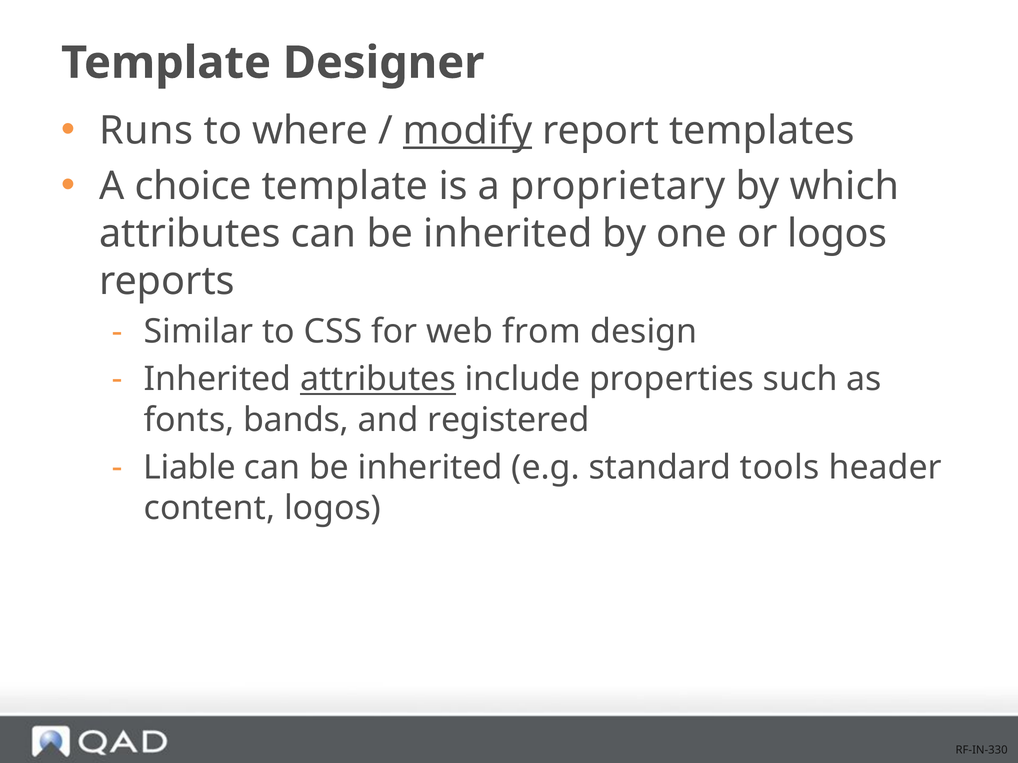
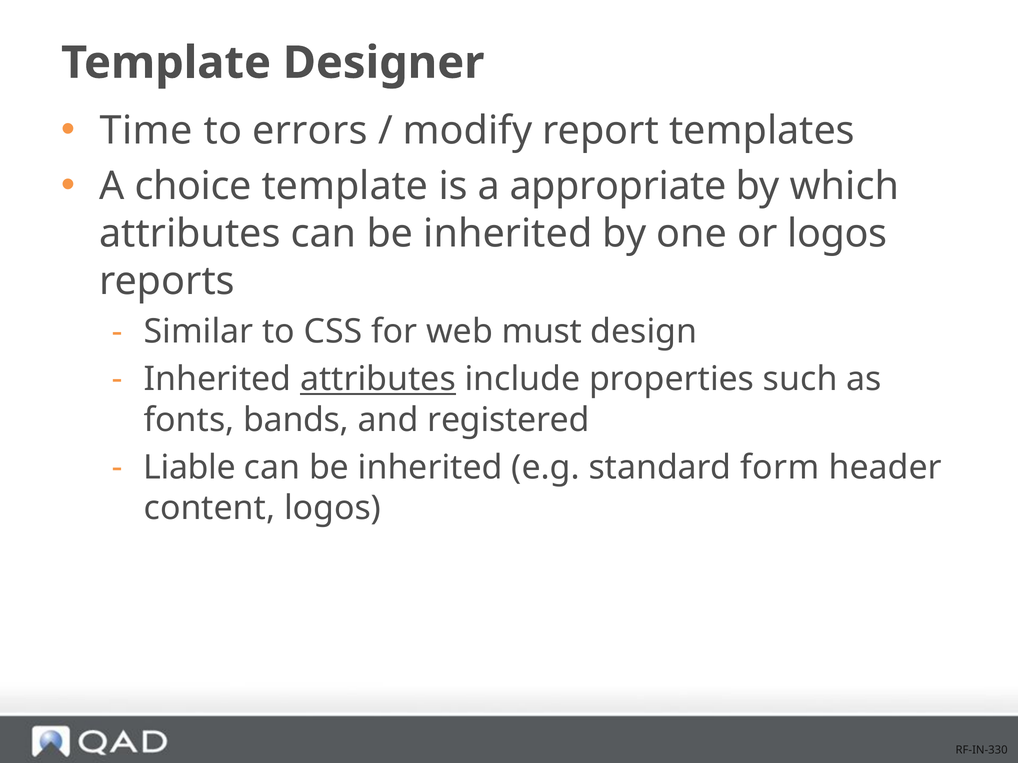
Runs: Runs -> Time
where: where -> errors
modify underline: present -> none
proprietary: proprietary -> appropriate
from: from -> must
tools: tools -> form
